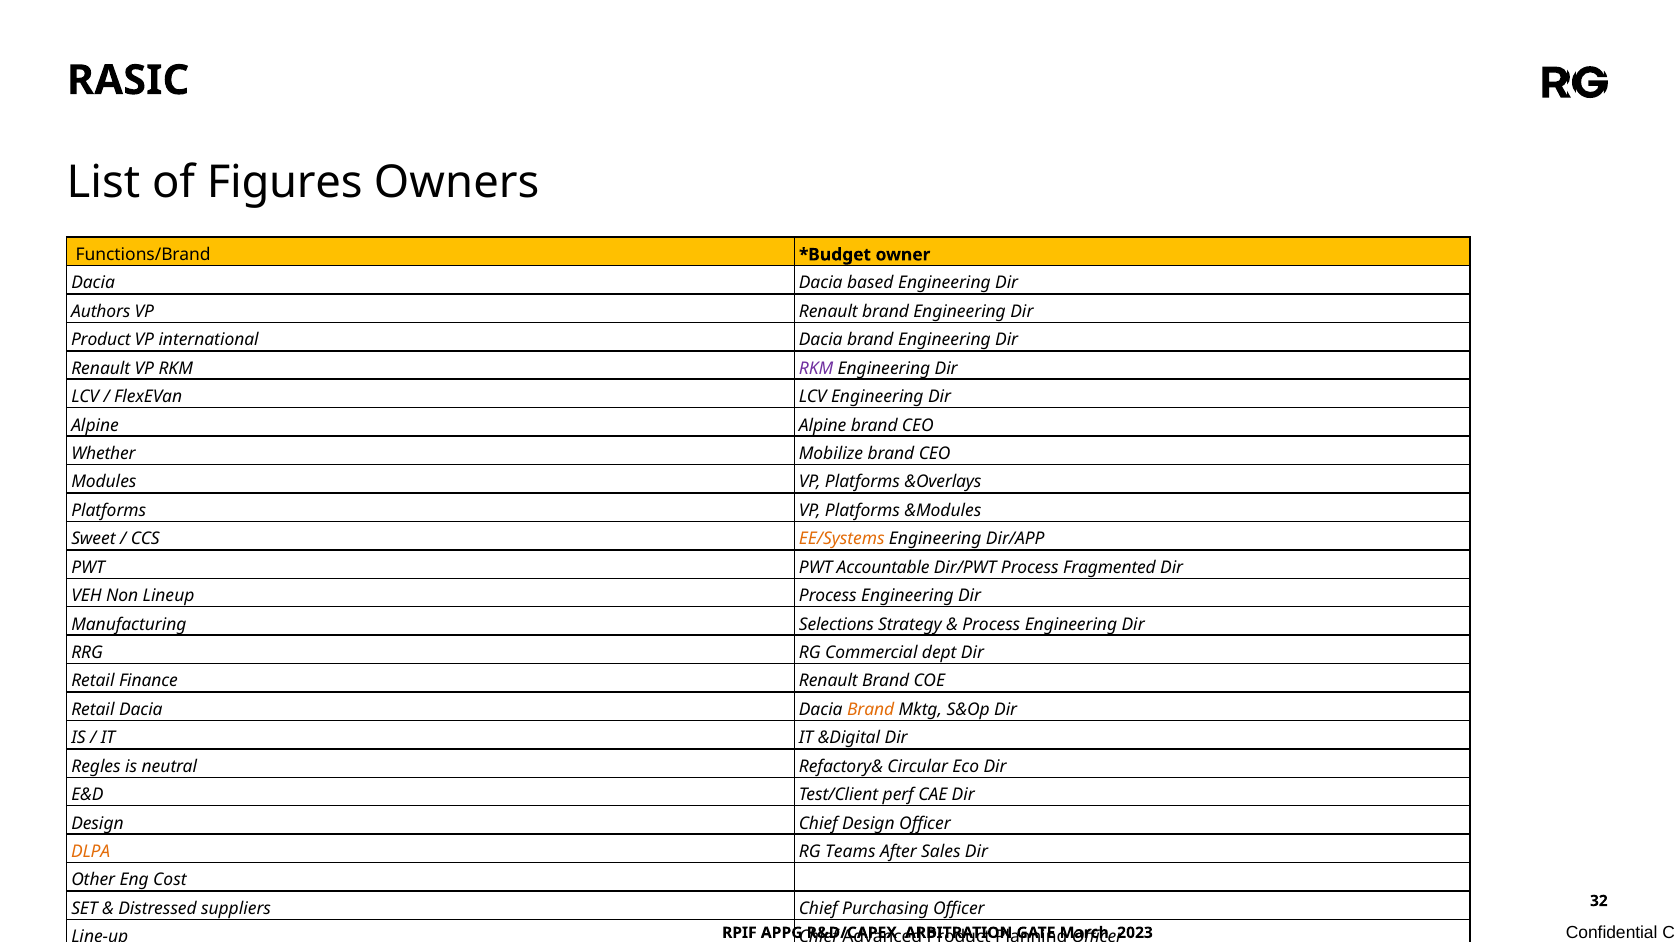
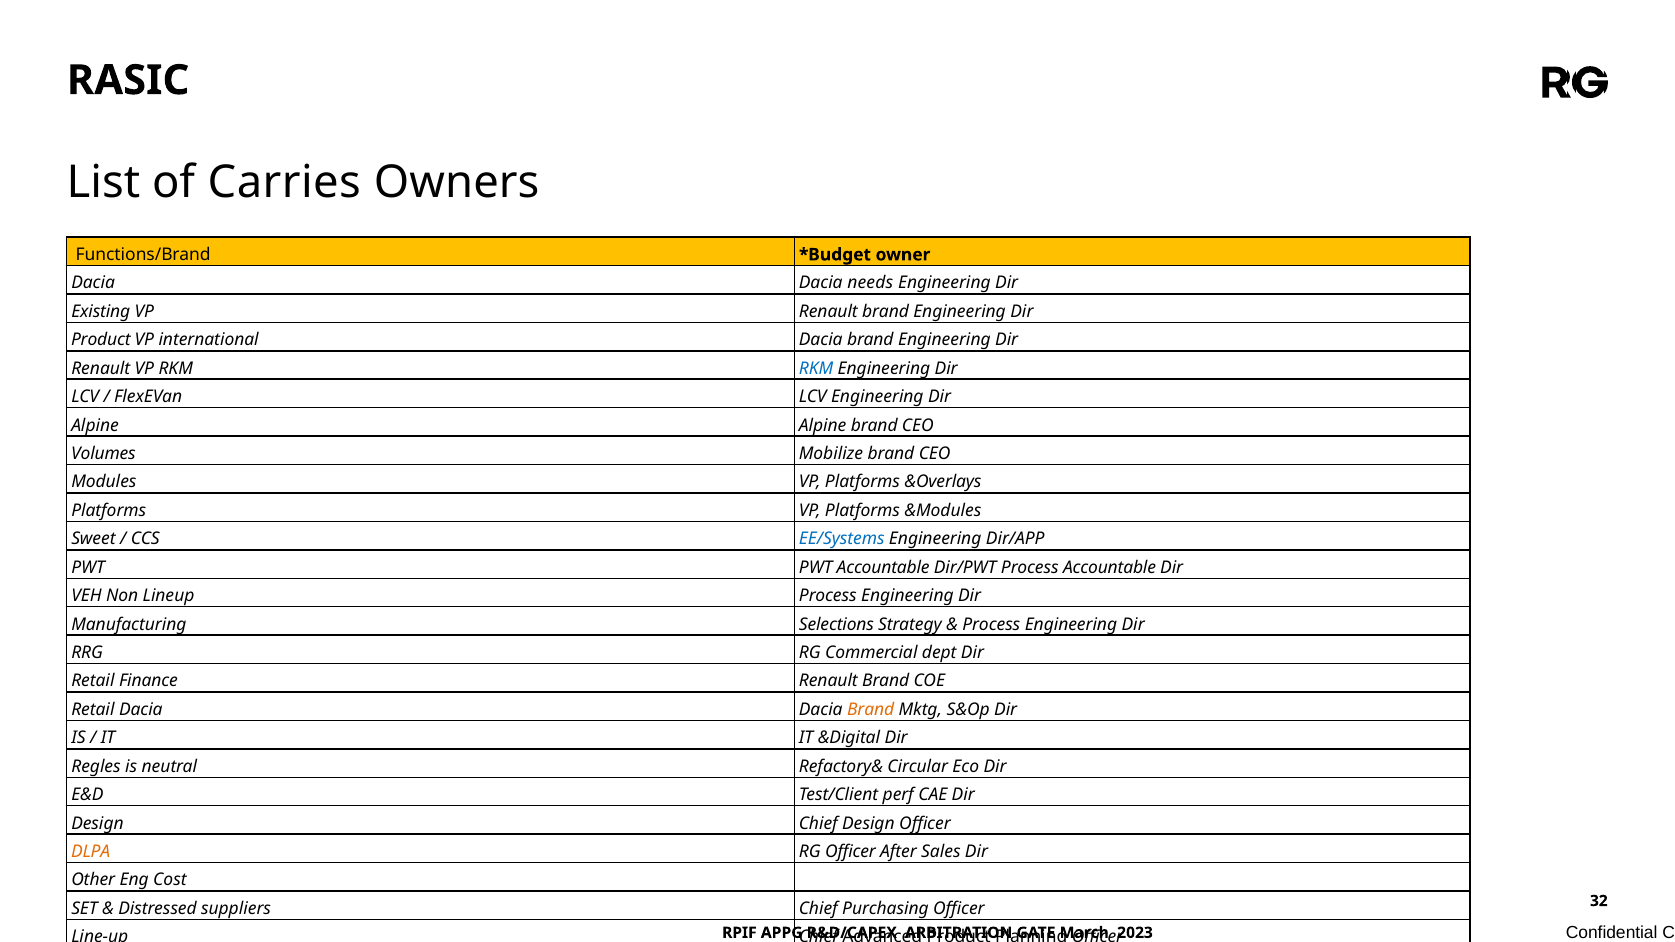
Figures: Figures -> Carries
based: based -> needs
Authors: Authors -> Existing
RKM at (816, 368) colour: purple -> blue
Whether: Whether -> Volumes
EE/Systems colour: orange -> blue
Process Fragmented: Fragmented -> Accountable
RG Teams: Teams -> Officer
